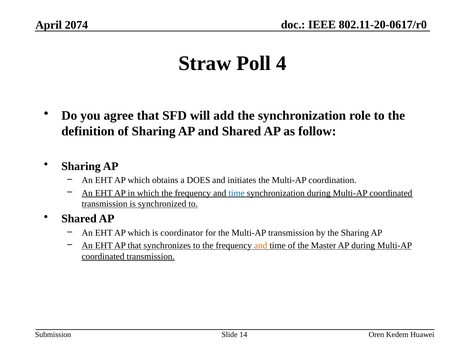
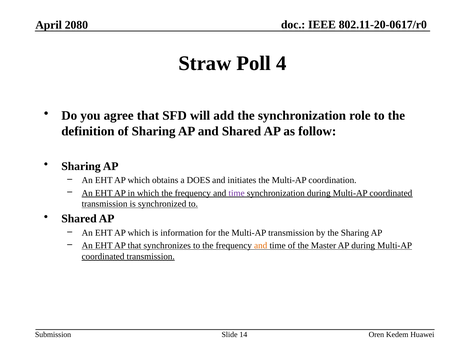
2074: 2074 -> 2080
time at (237, 193) colour: blue -> purple
coordinator: coordinator -> information
